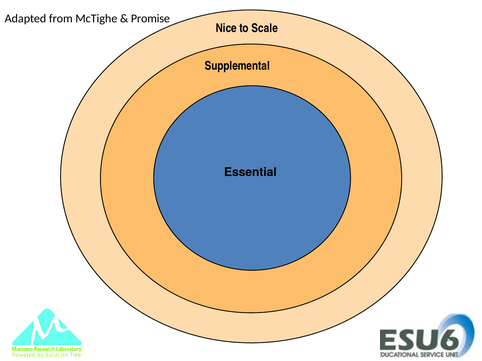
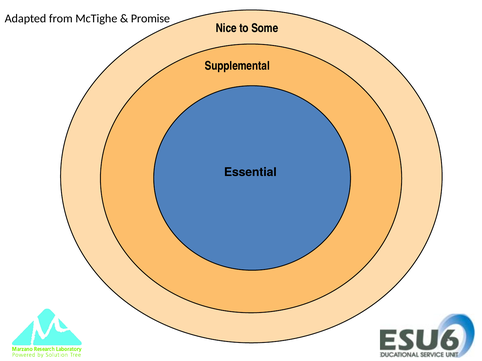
Scale: Scale -> Some
